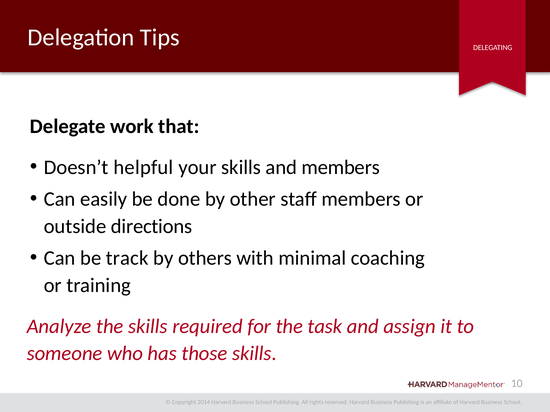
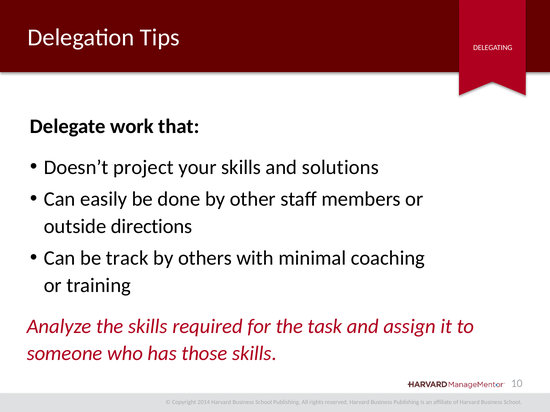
helpful: helpful -> project
and members: members -> solutions
